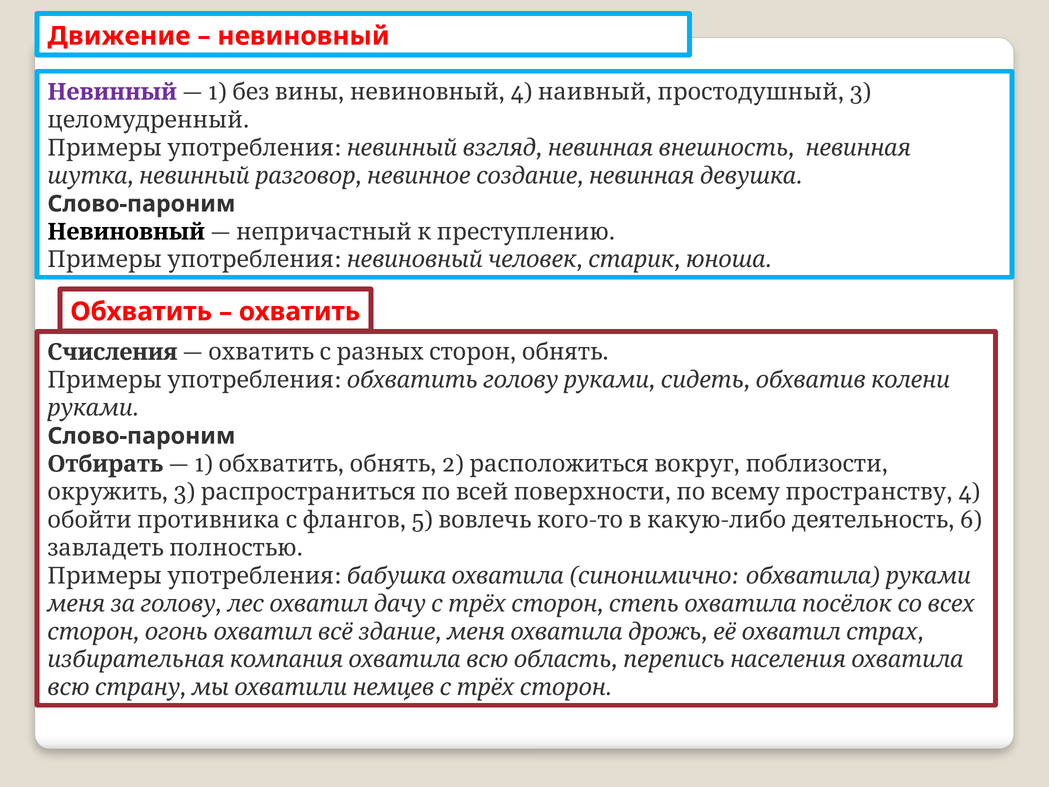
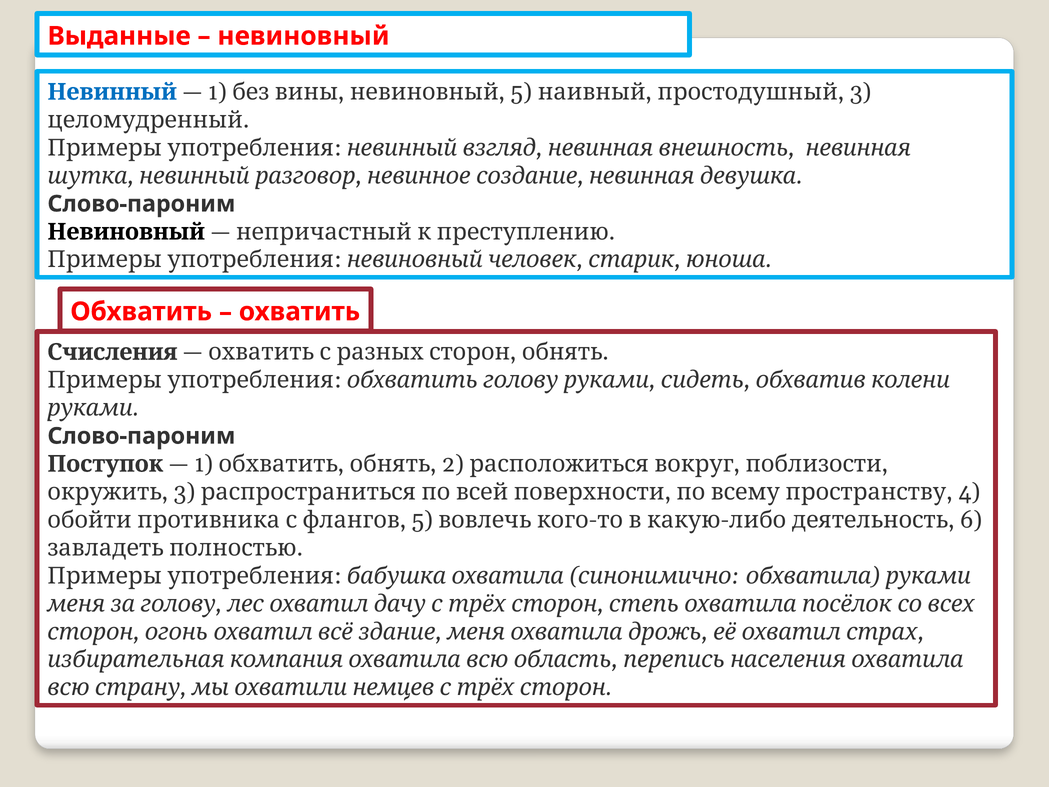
Движение: Движение -> Выданные
Невинный colour: purple -> blue
4 at (521, 92): 4 -> 5
Отбирать: Отбирать -> Поступок
